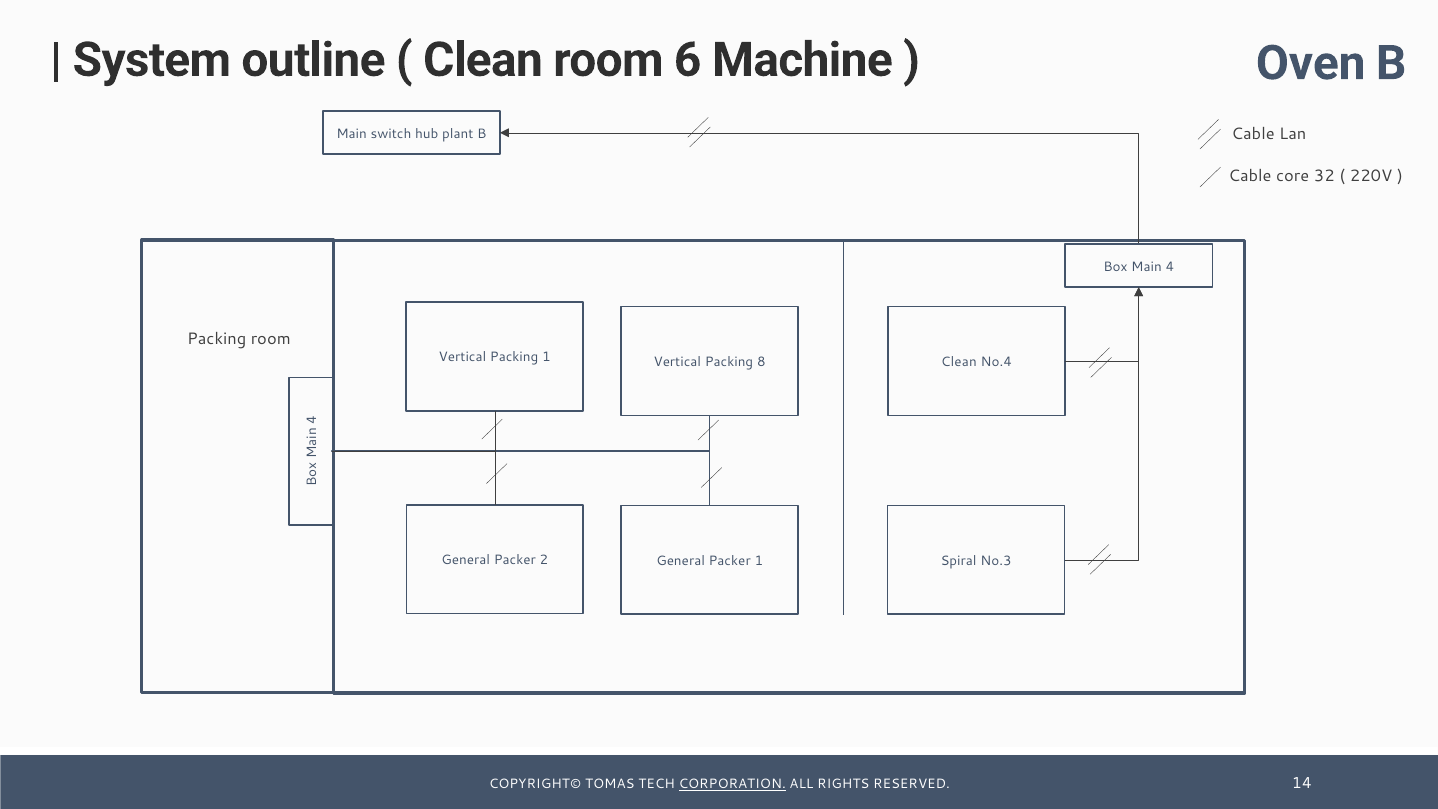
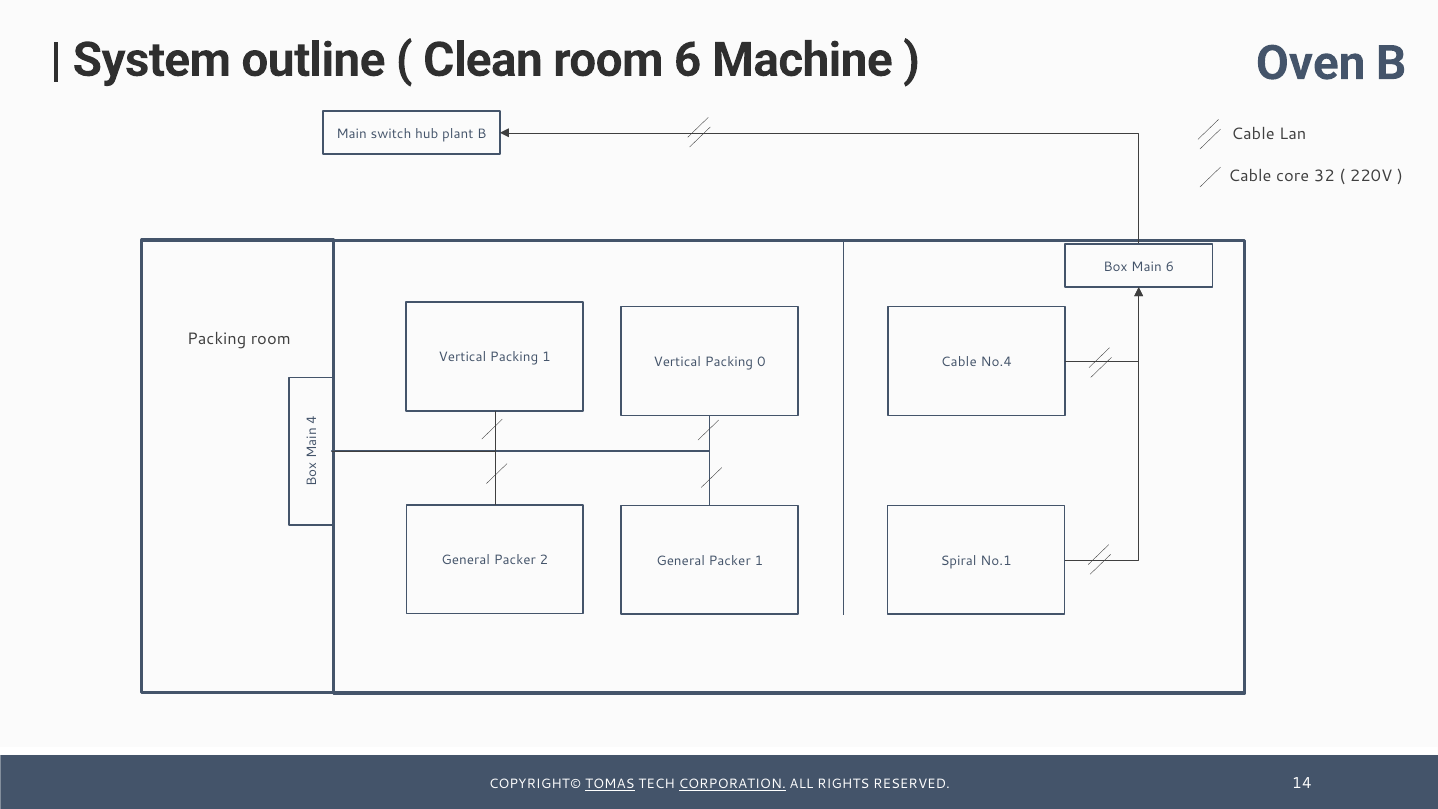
Main 4: 4 -> 6
8: 8 -> 0
Clean at (959, 362): Clean -> Cable
No.3: No.3 -> No.1
TOMAS underline: none -> present
